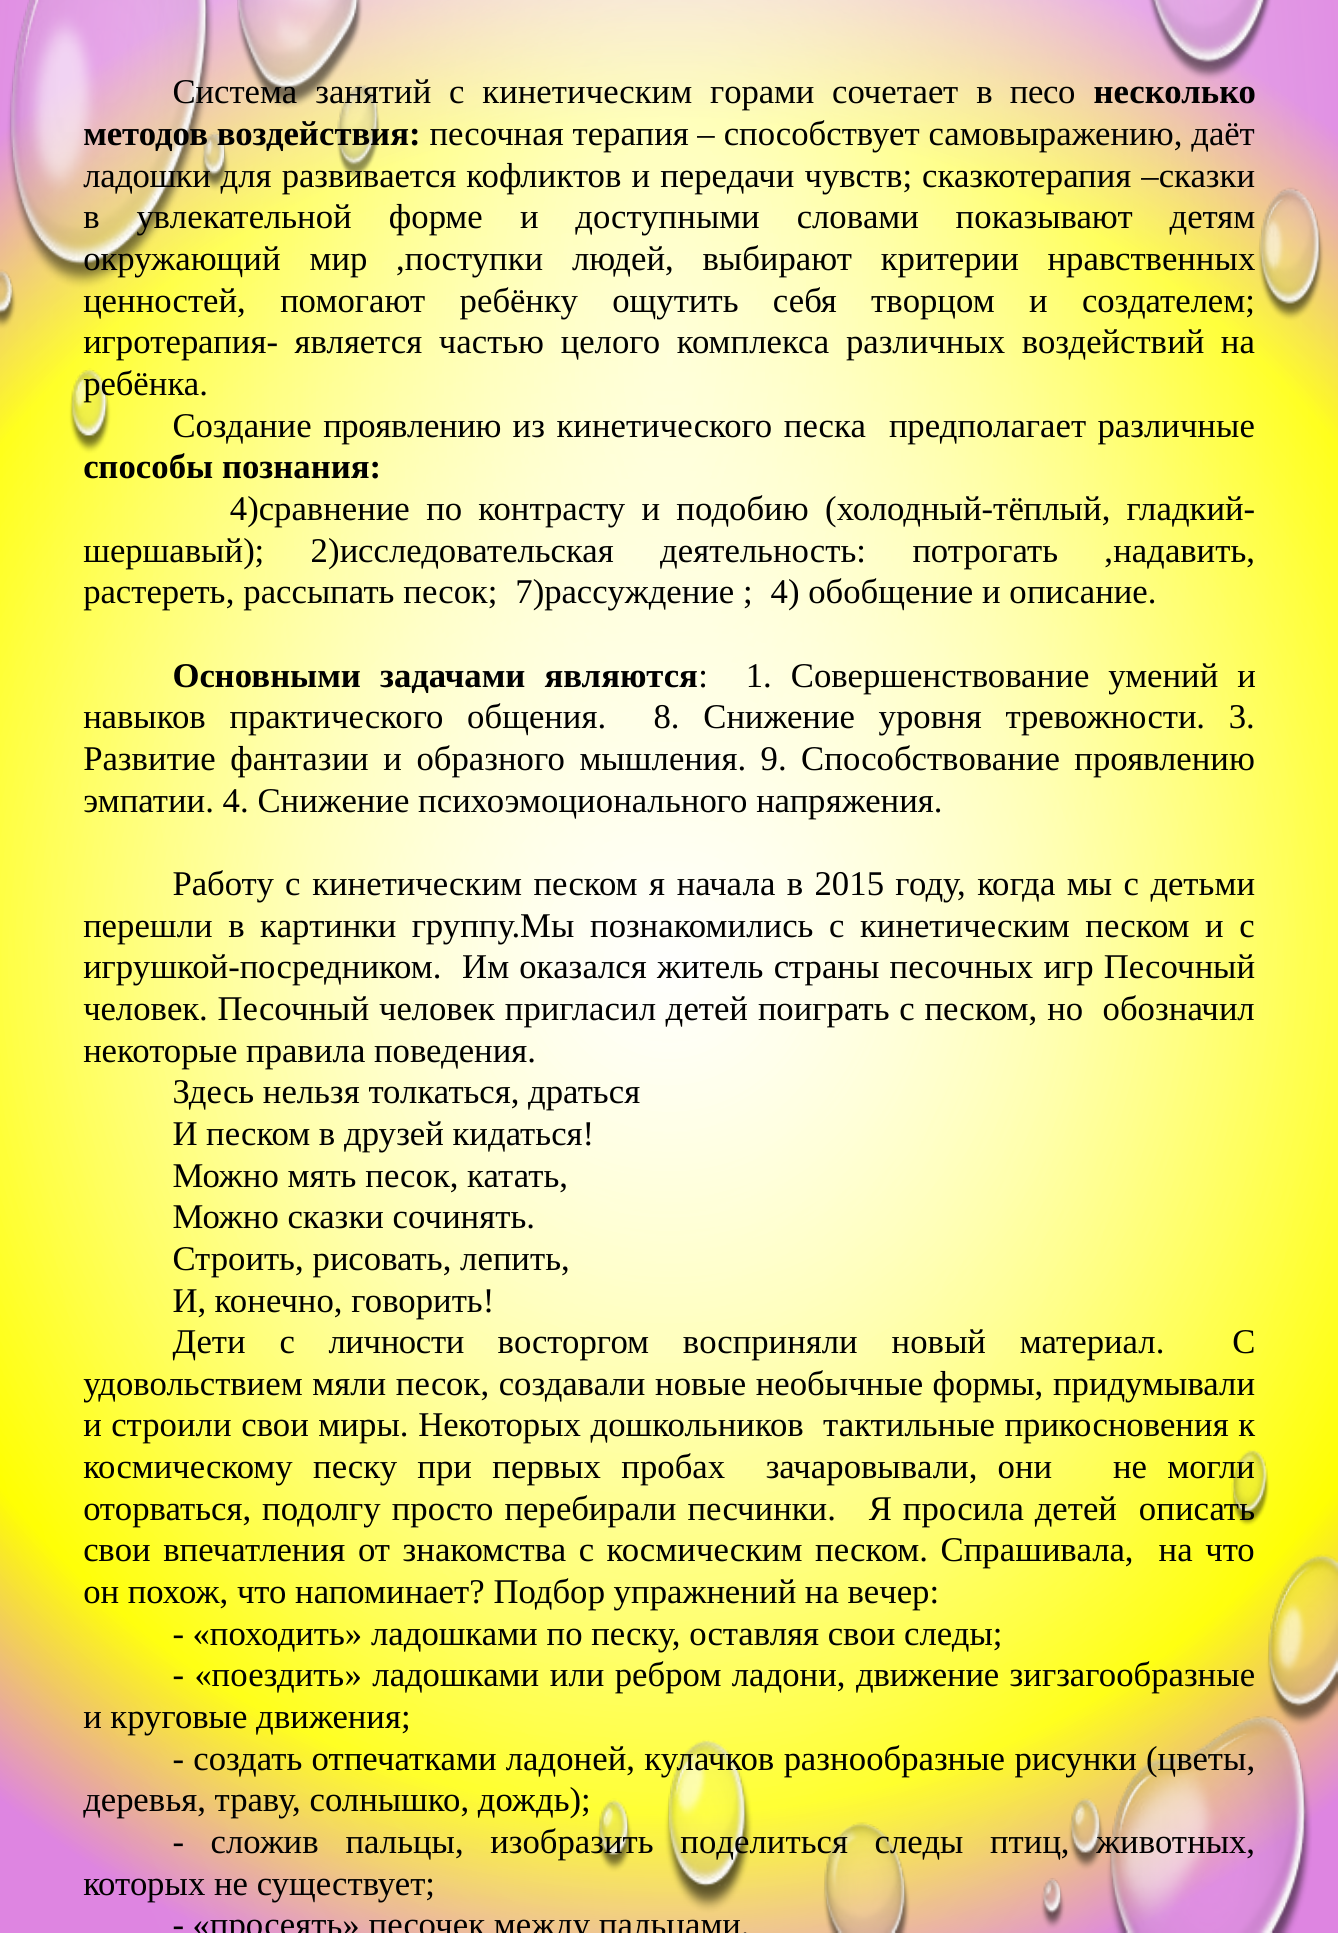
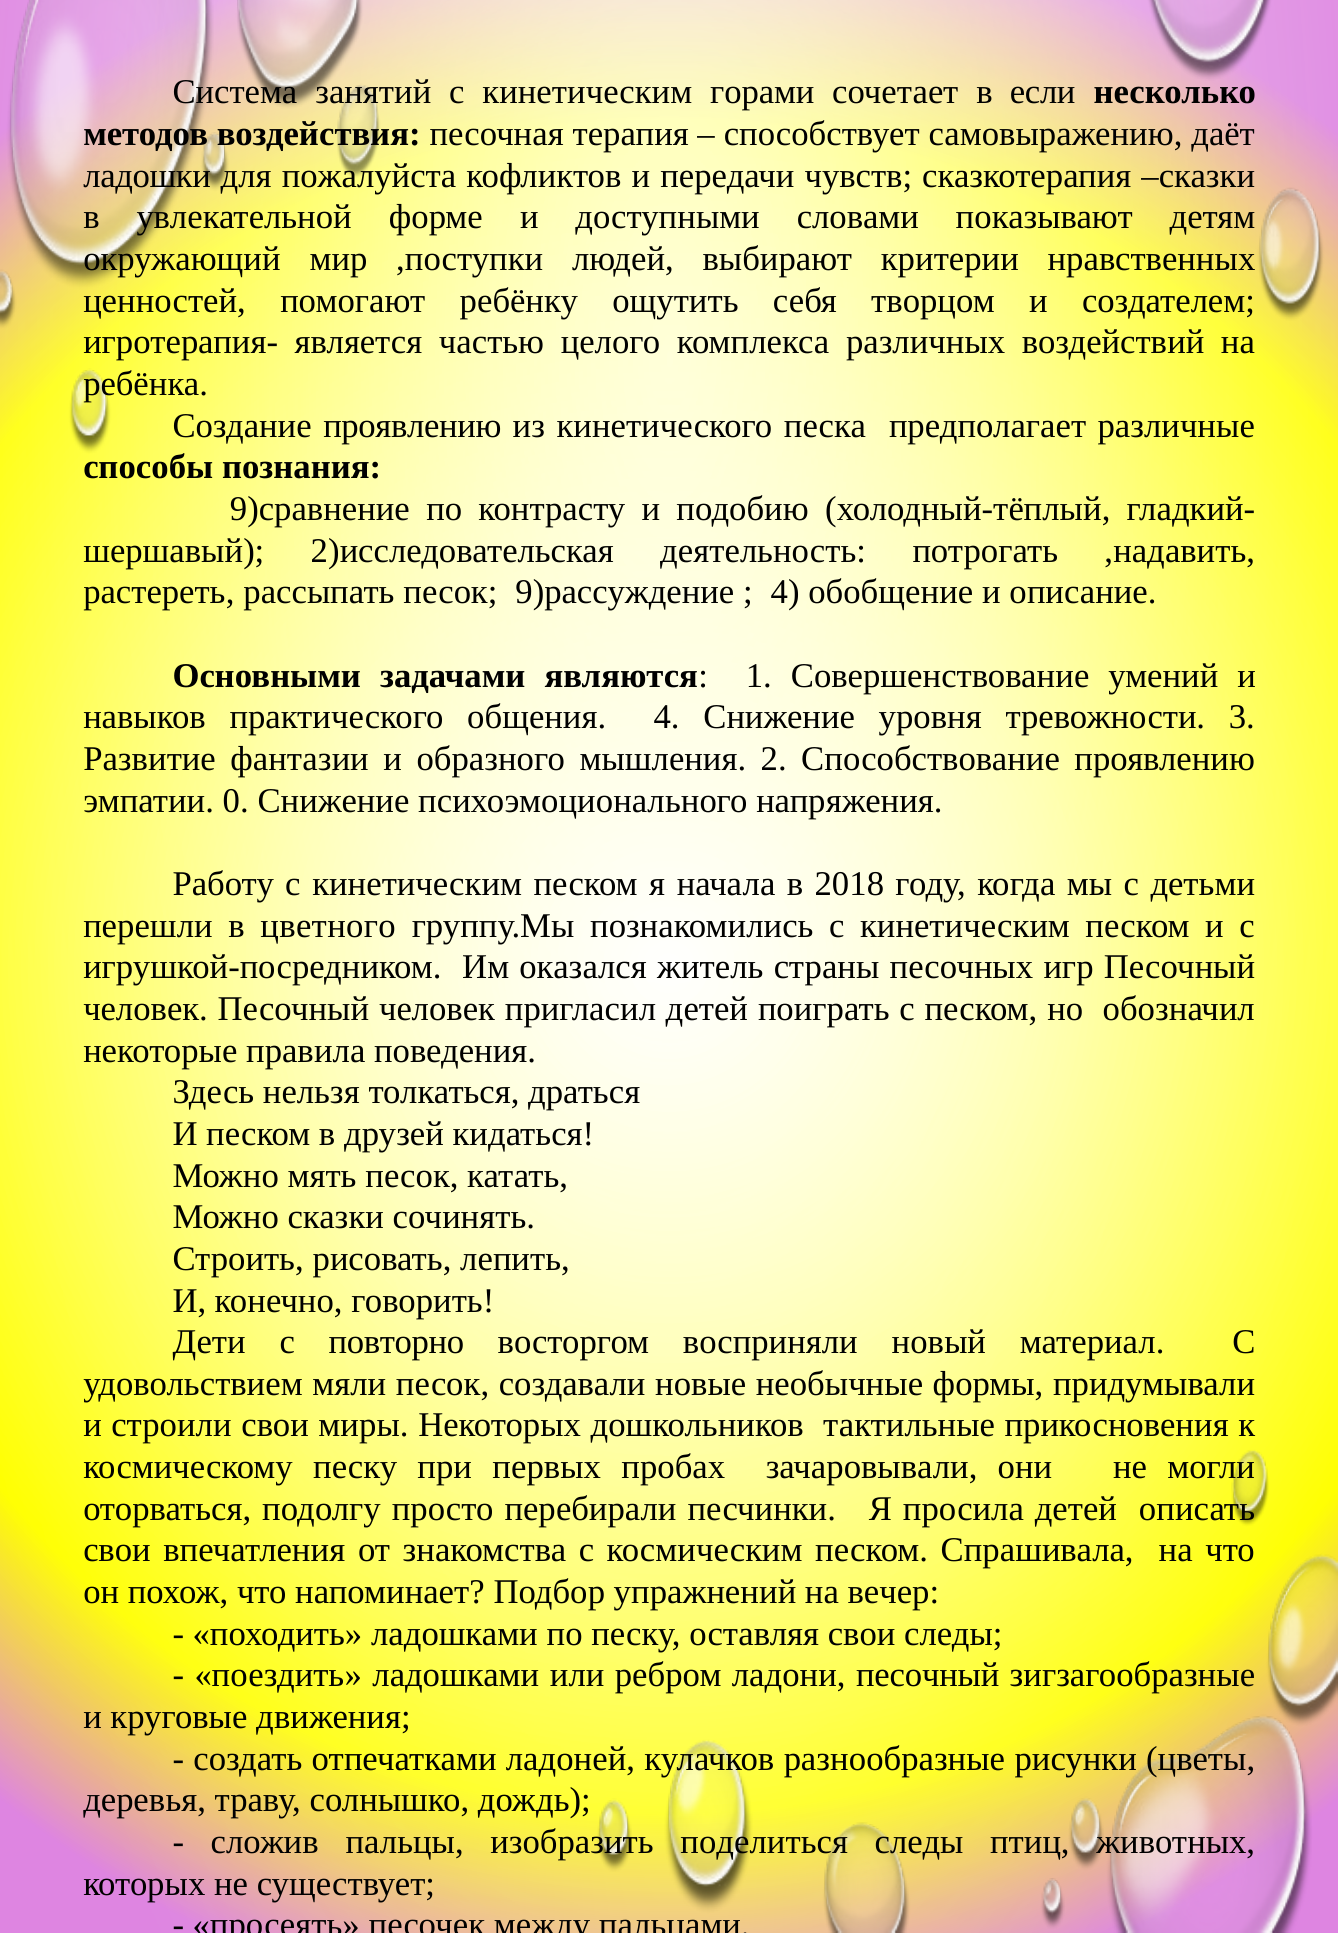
песо: песо -> если
развивается: развивается -> пожалуйста
4)сравнение: 4)сравнение -> 9)сравнение
7)рассуждение: 7)рассуждение -> 9)рассуждение
общения 8: 8 -> 4
9: 9 -> 2
эмпатии 4: 4 -> 0
2015: 2015 -> 2018
картинки: картинки -> цветного
личности: личности -> повторно
ладони движение: движение -> песочный
